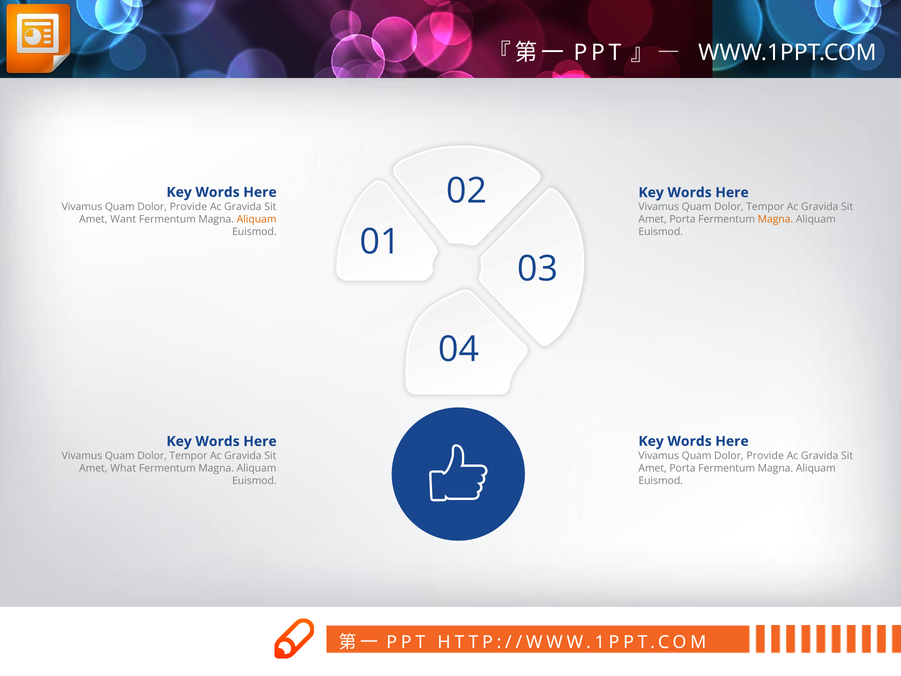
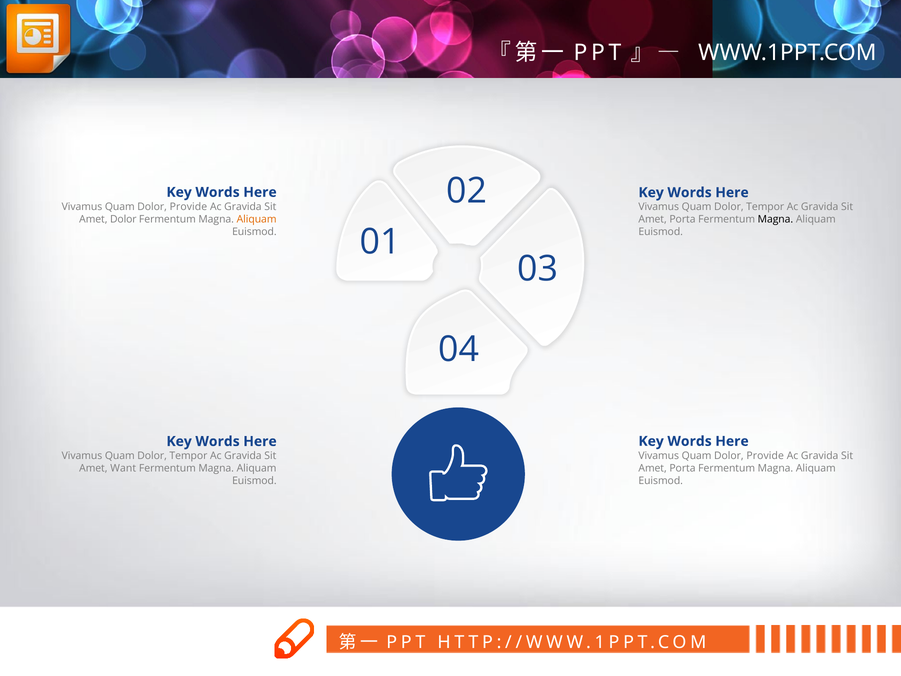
Amet Want: Want -> Dolor
Magna at (775, 219) colour: orange -> black
What: What -> Want
